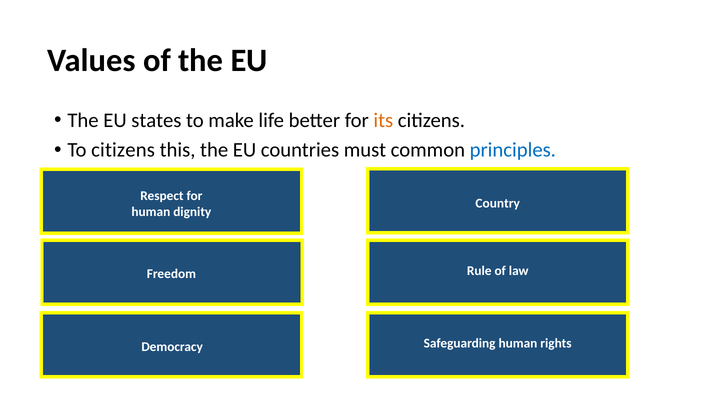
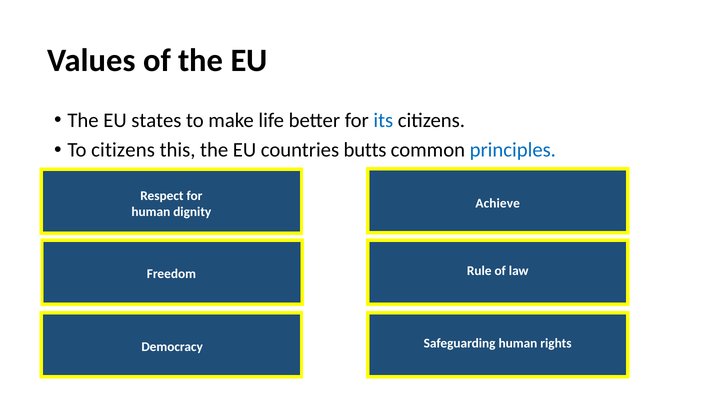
its colour: orange -> blue
must: must -> butts
Country: Country -> Achieve
